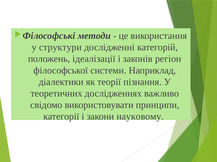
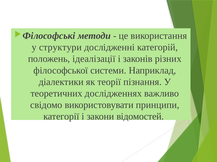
регіон: регіон -> різних
науковому: науковому -> відомостей
